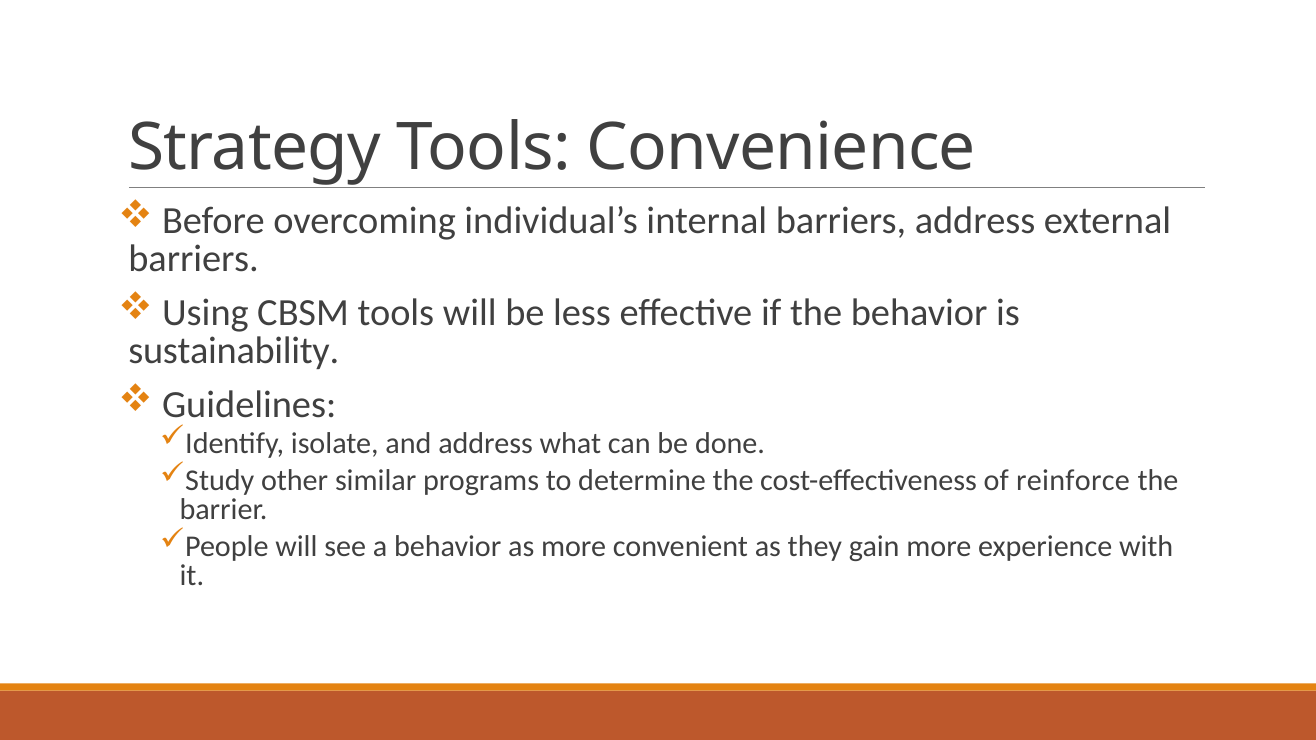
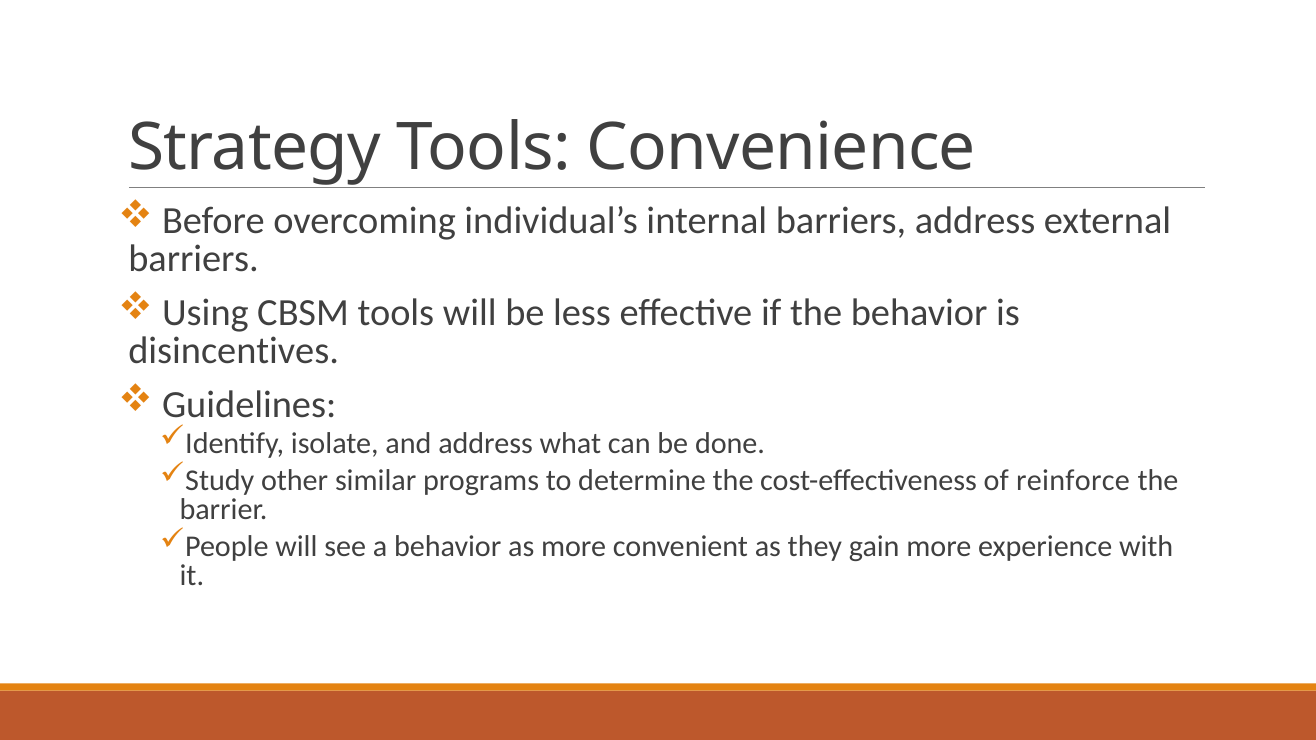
sustainability: sustainability -> disincentives
